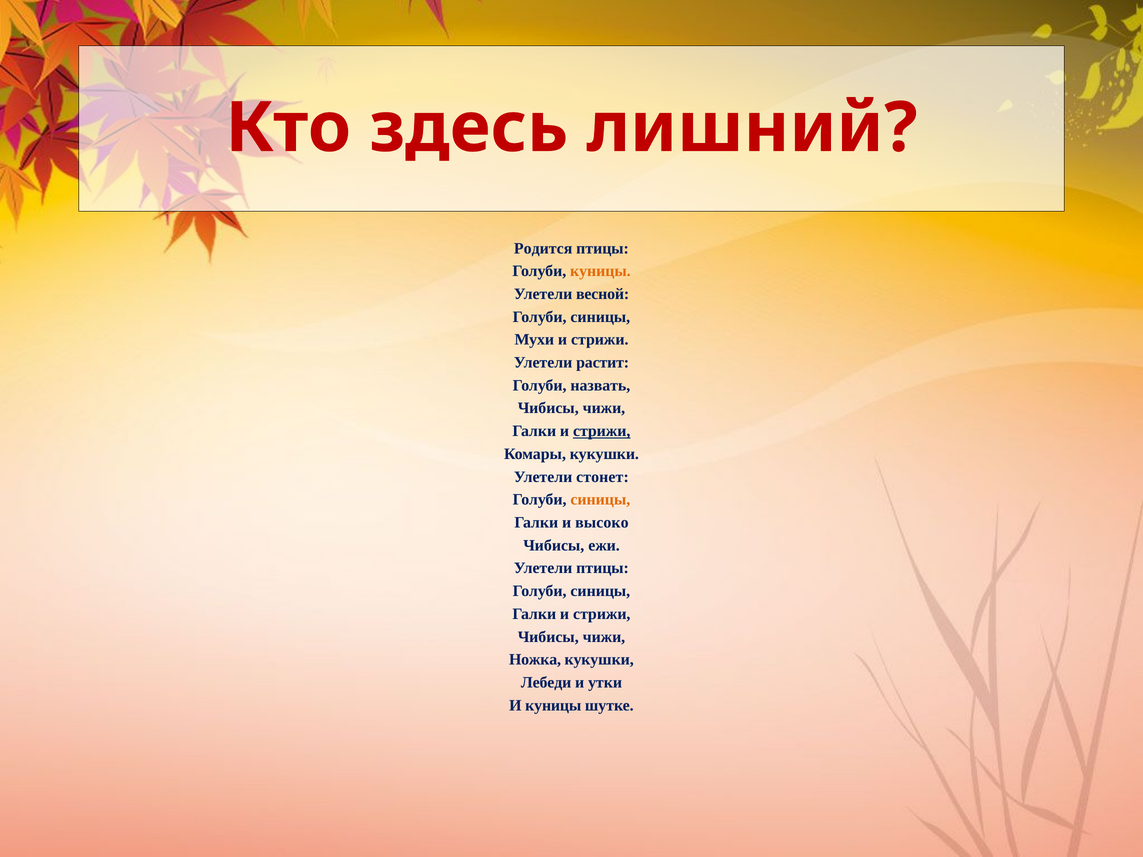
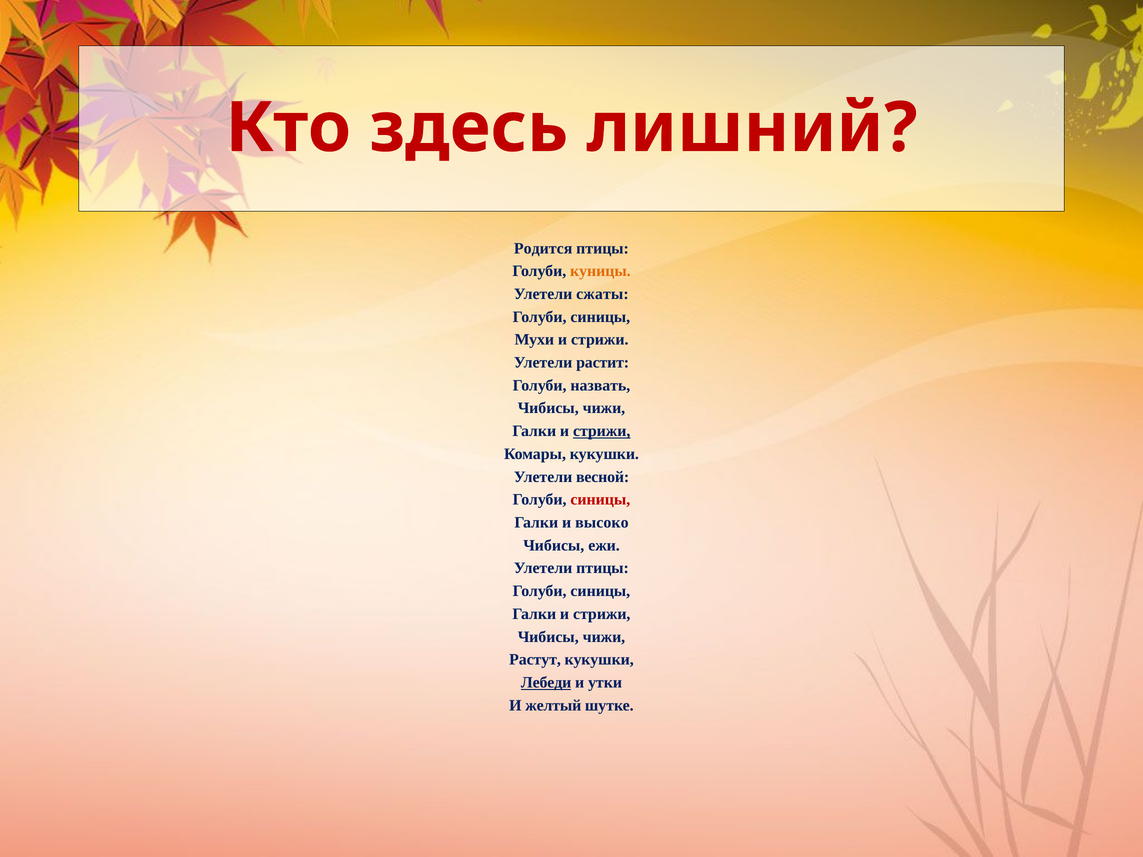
весной: весной -> сжаты
стонет: стонет -> весной
синицы at (600, 500) colour: orange -> red
Ножка: Ножка -> Растут
Лебеди underline: none -> present
И куницы: куницы -> желтый
